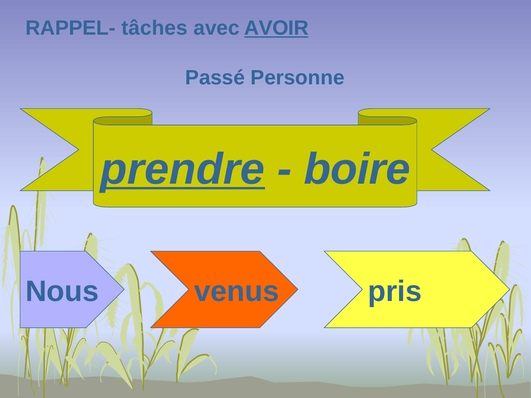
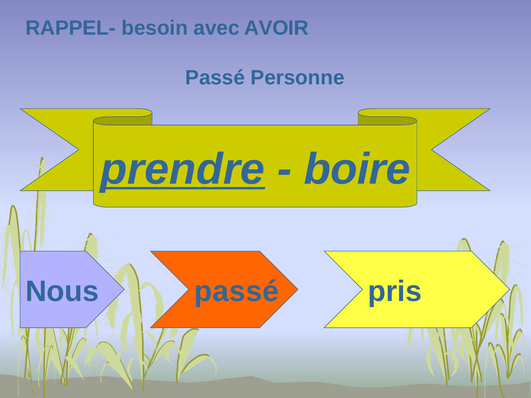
tâches: tâches -> besoin
AVOIR underline: present -> none
Nous venus: venus -> passé
